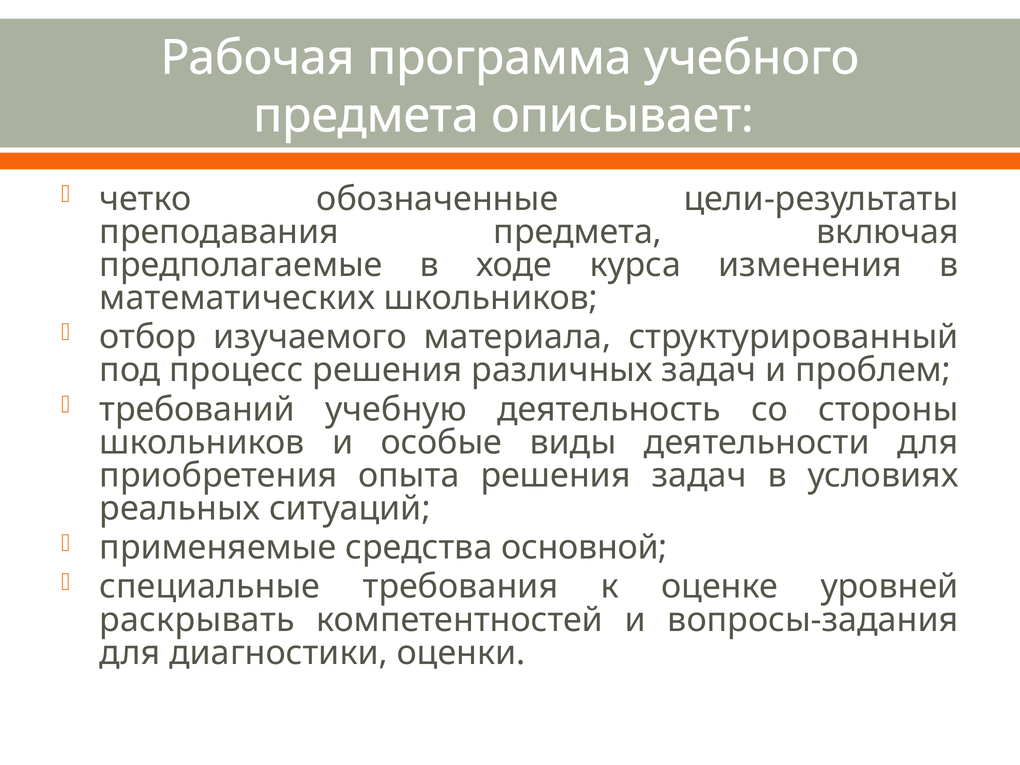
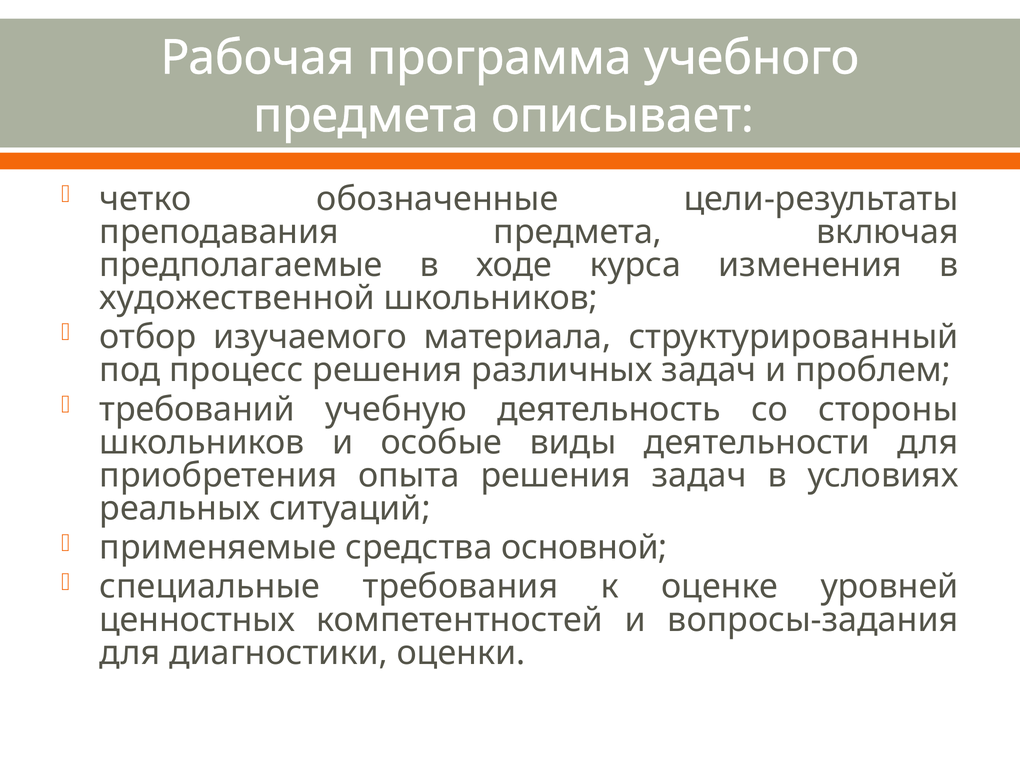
математических: математических -> художественной
раскрывать: раскрывать -> ценностных
